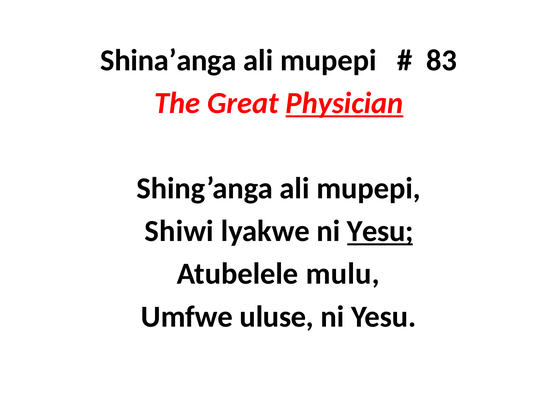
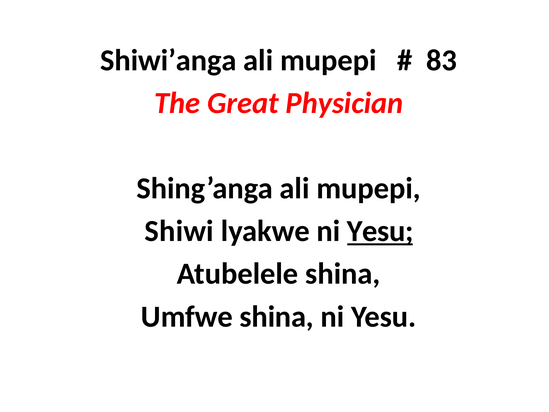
Shina’anga: Shina’anga -> Shiwi’anga
Physician underline: present -> none
Atubelele mulu: mulu -> shina
Umfwe uluse: uluse -> shina
